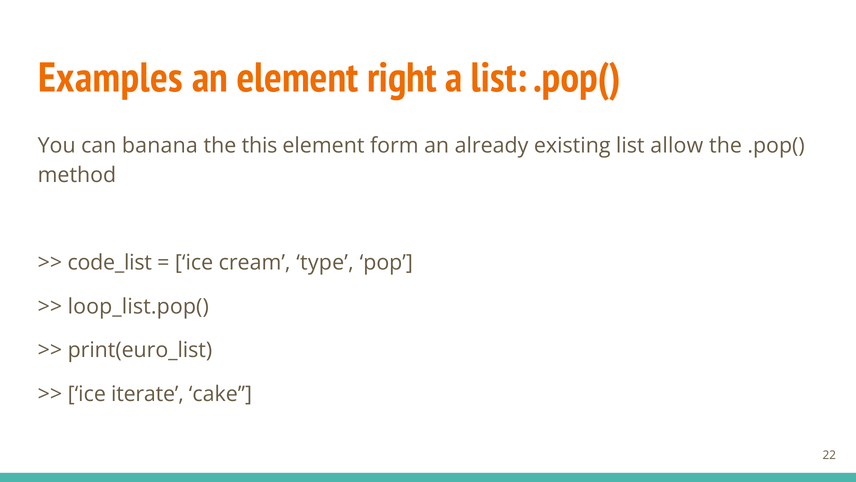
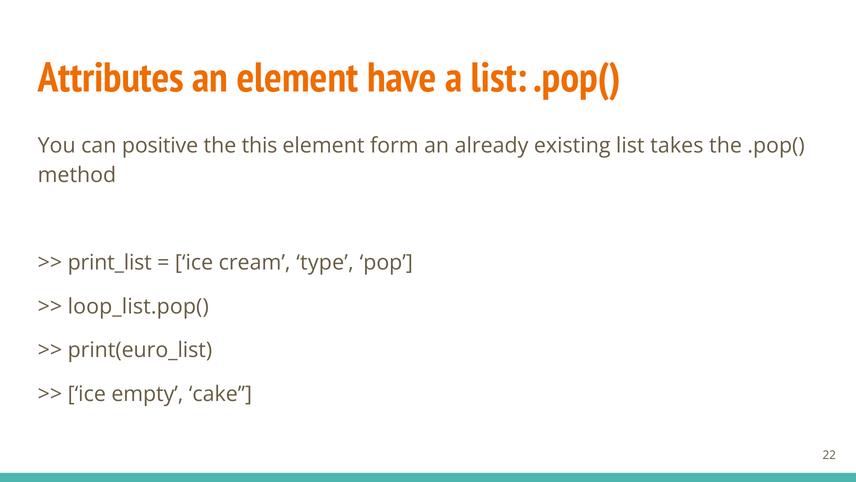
Examples: Examples -> Attributes
right: right -> have
banana: banana -> positive
allow: allow -> takes
code_list: code_list -> print_list
iterate: iterate -> empty
